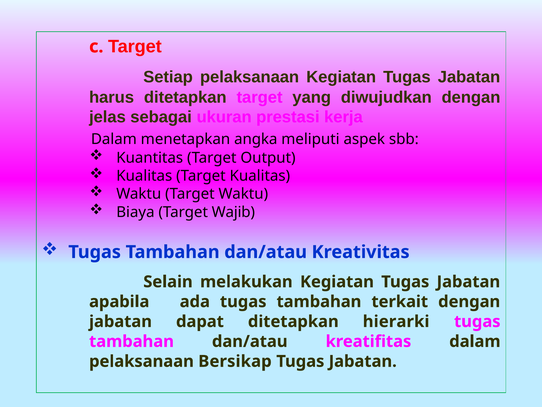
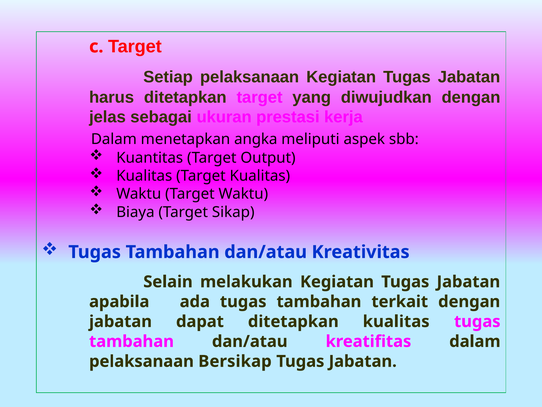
Wajib: Wajib -> Sikap
ditetapkan hierarki: hierarki -> kualitas
